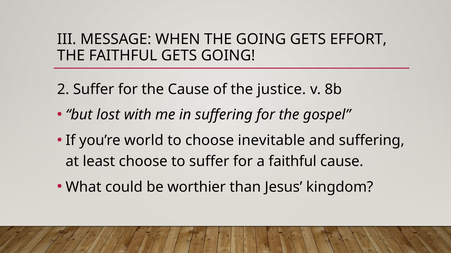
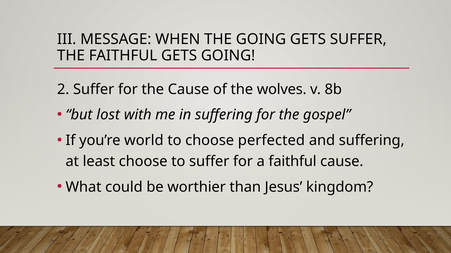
GETS EFFORT: EFFORT -> SUFFER
justice: justice -> wolves
inevitable: inevitable -> perfected
